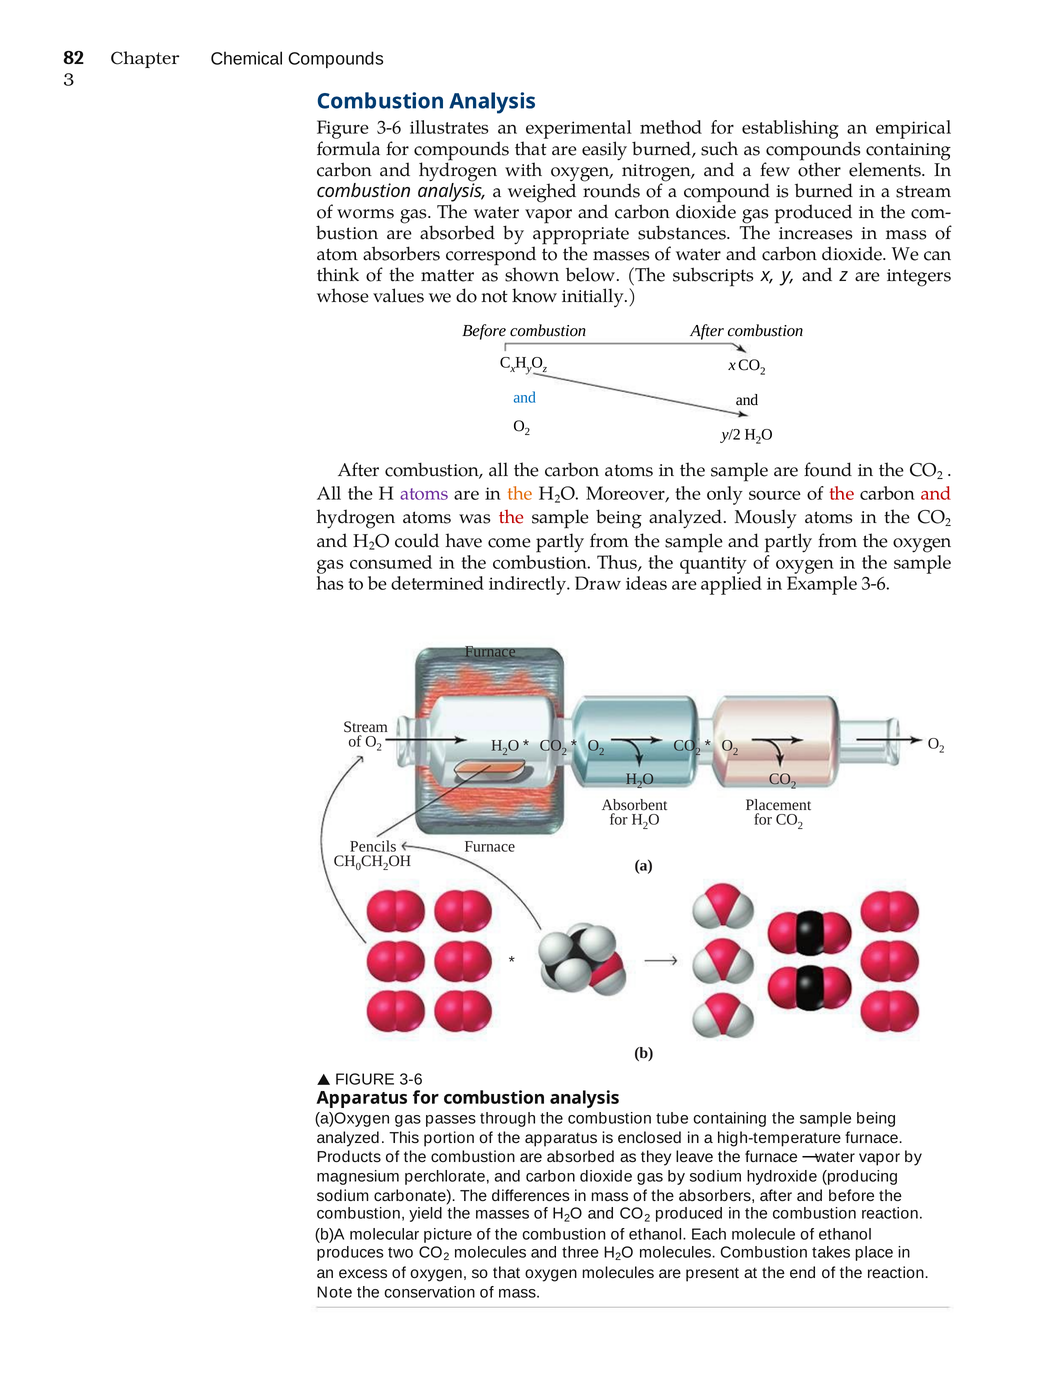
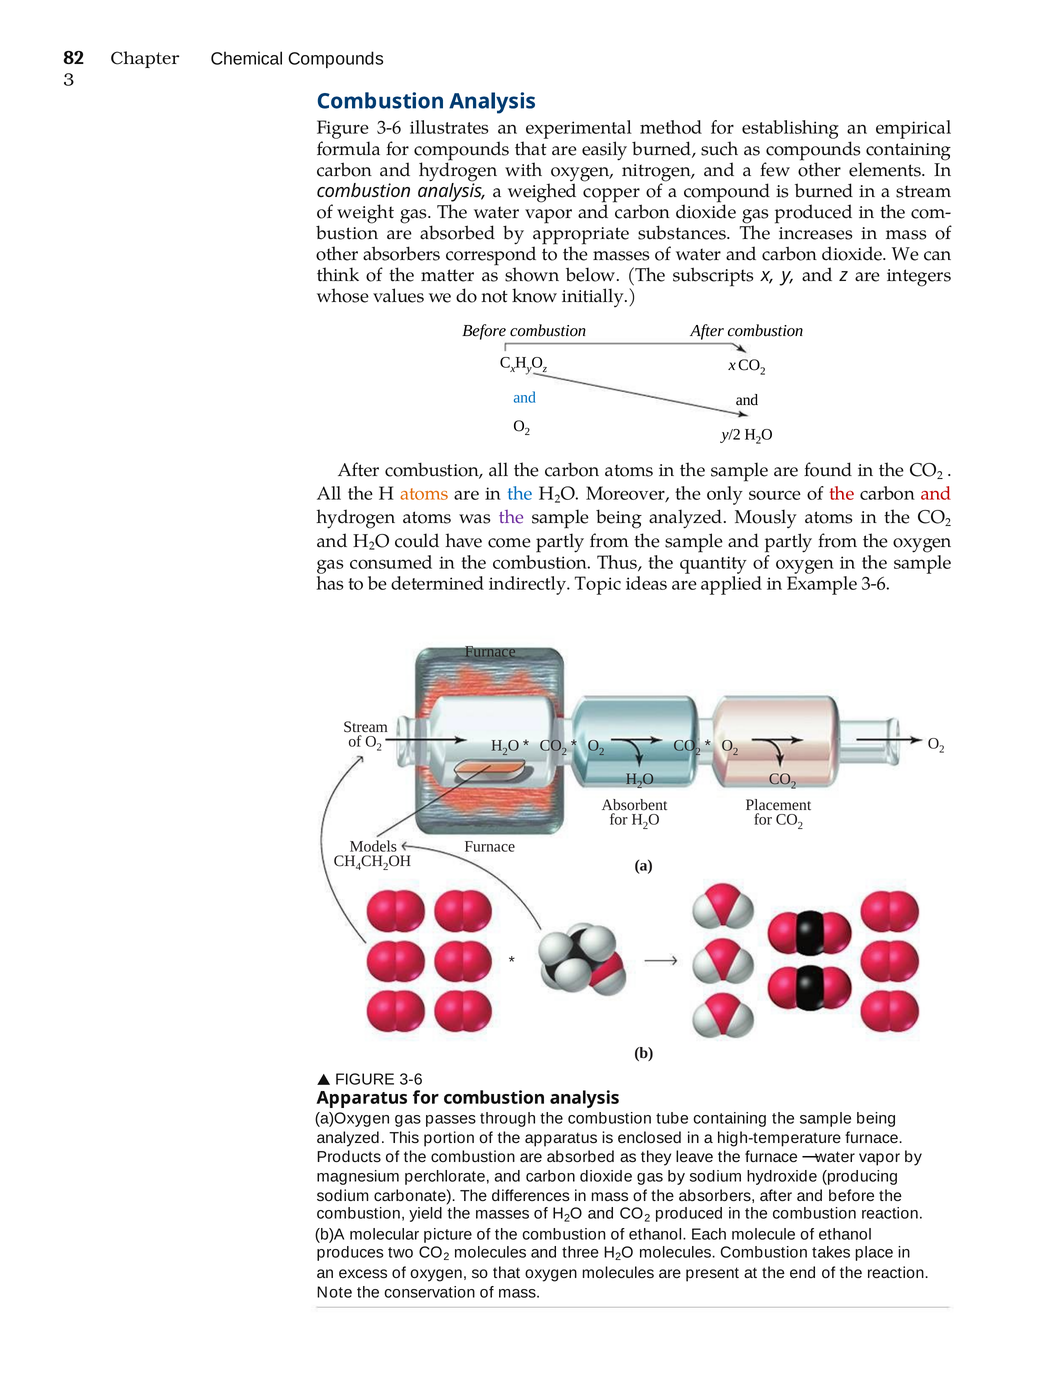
rounds: rounds -> copper
worms: worms -> weight
atom at (337, 254): atom -> other
atoms at (424, 494) colour: purple -> orange
the at (520, 494) colour: orange -> blue
the at (511, 517) colour: red -> purple
Draw: Draw -> Topic
Pencils: Pencils -> Models
0: 0 -> 4
